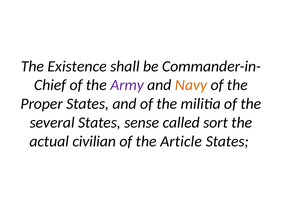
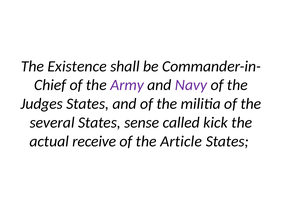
Navy colour: orange -> purple
Proper: Proper -> Judges
sort: sort -> kick
civilian: civilian -> receive
